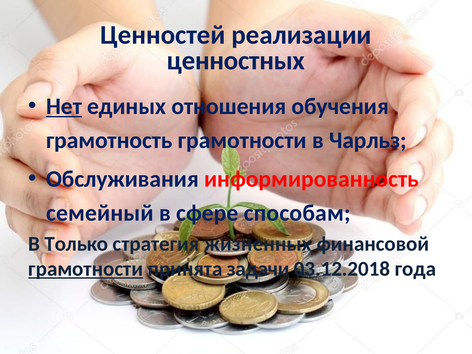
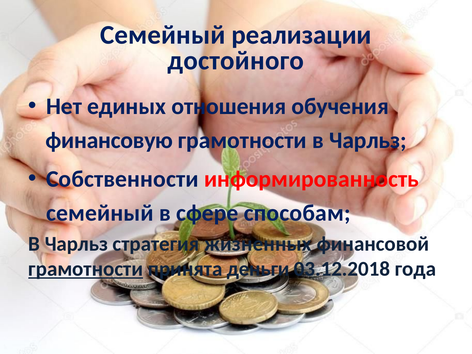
Ценностей at (163, 35): Ценностей -> Семейный
ценностных: ценностных -> достойного
Нет underline: present -> none
грамотность: грамотность -> финансовую
Обслуживания: Обслуживания -> Собственности
Только at (76, 244): Только -> Чарльз
задачи: задачи -> деньги
